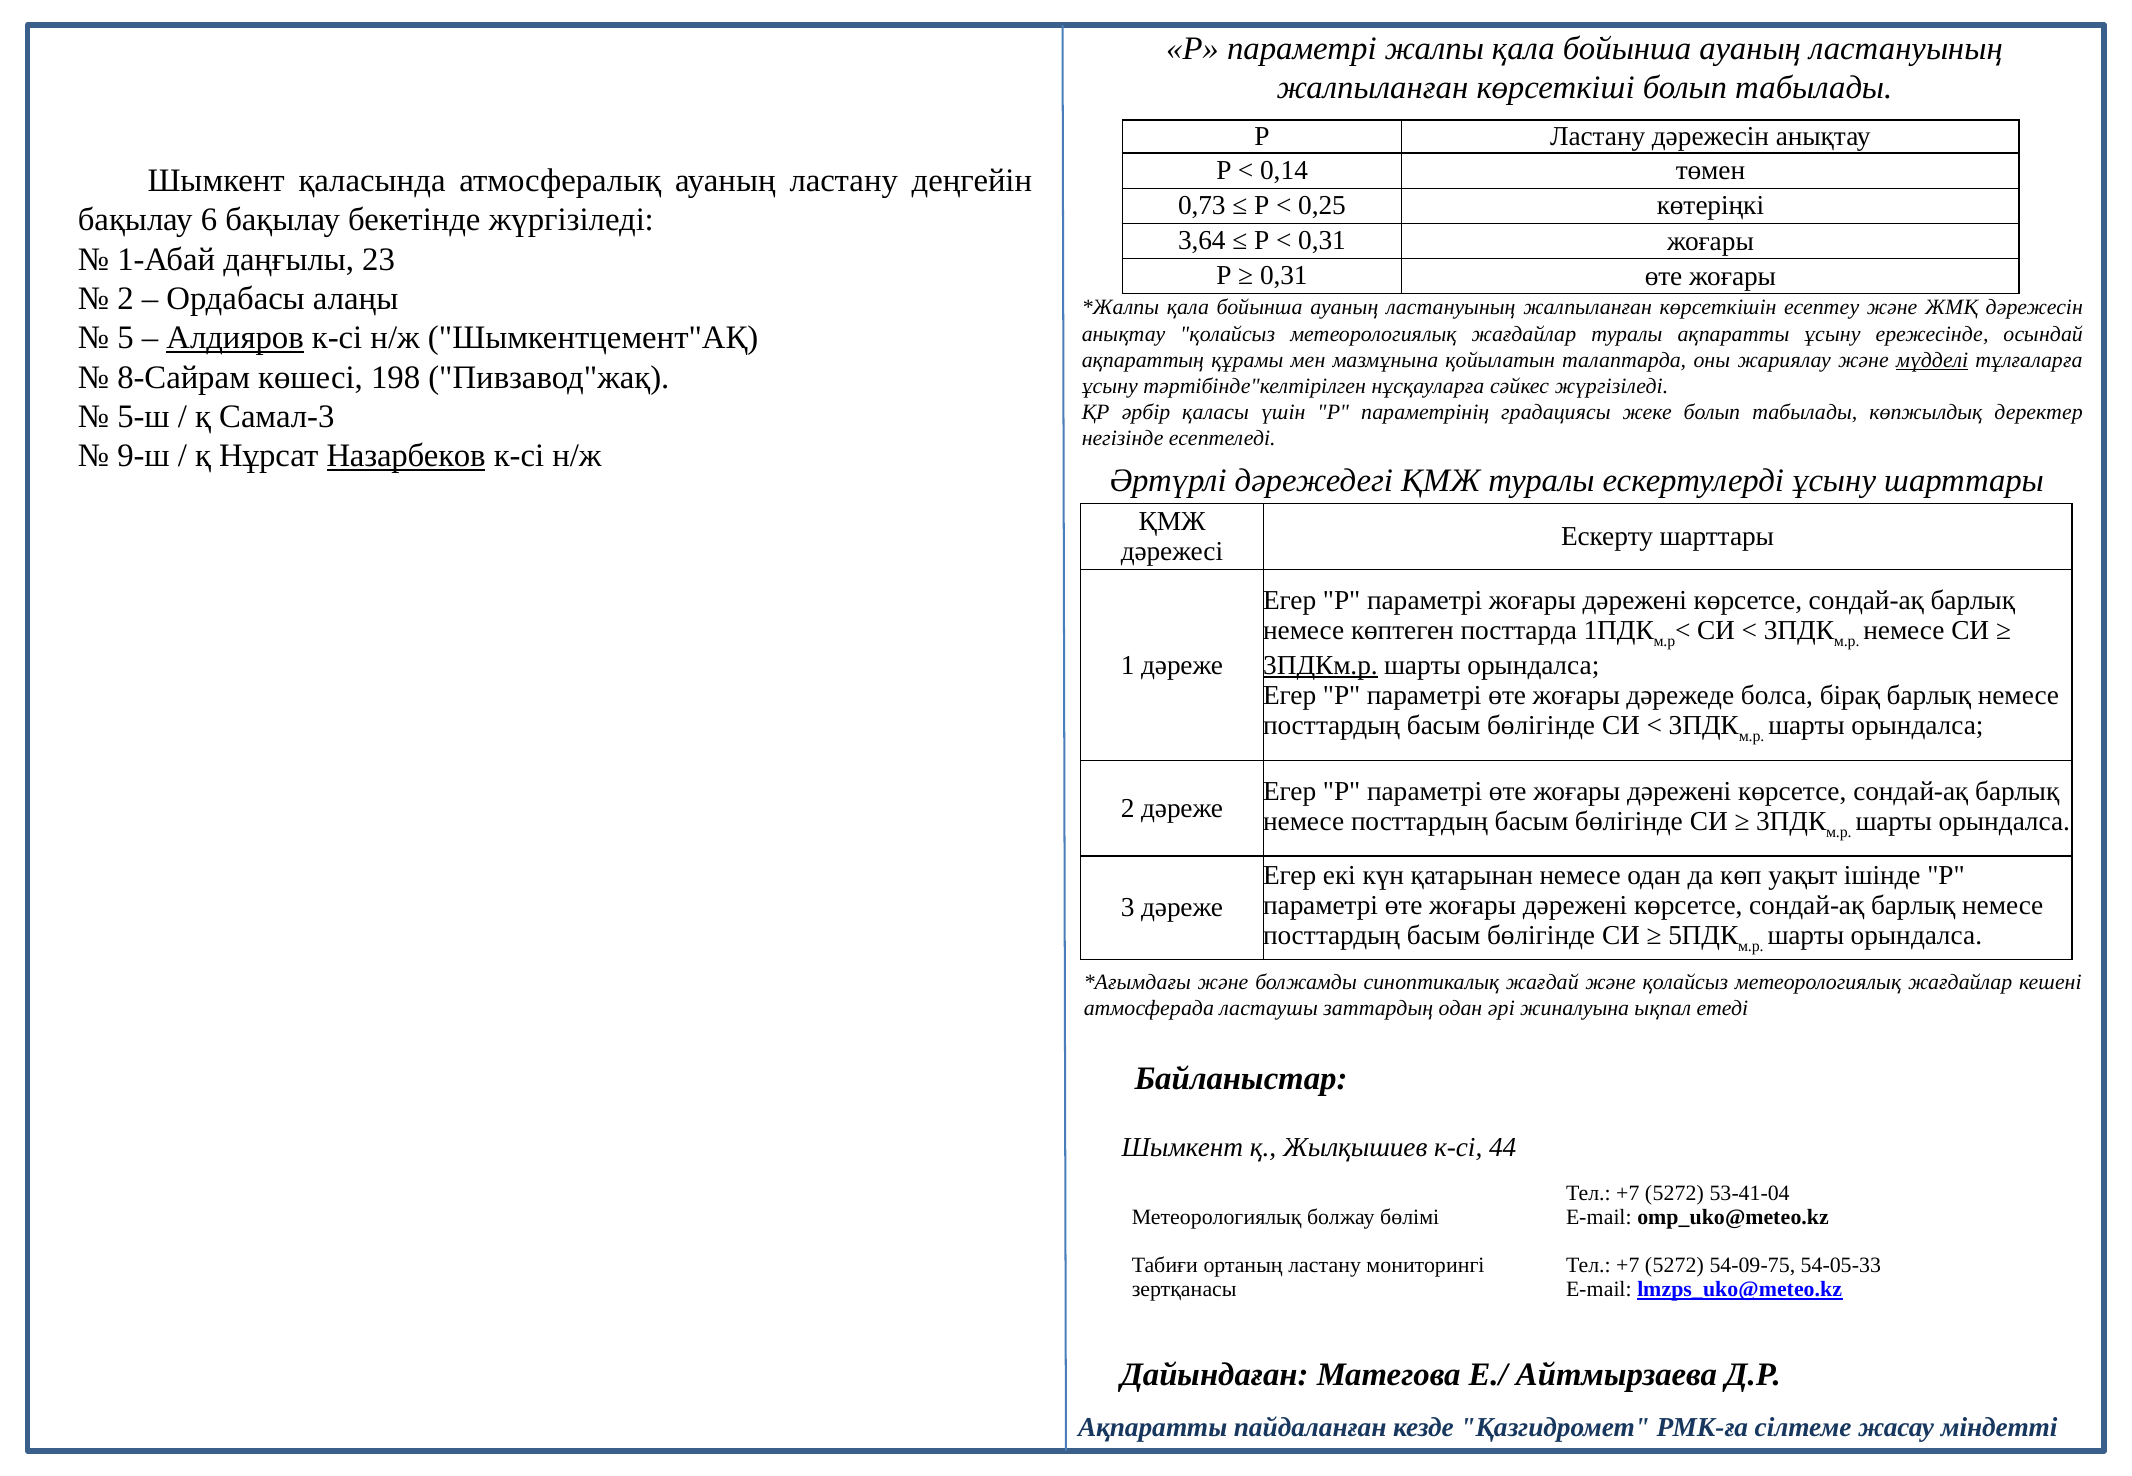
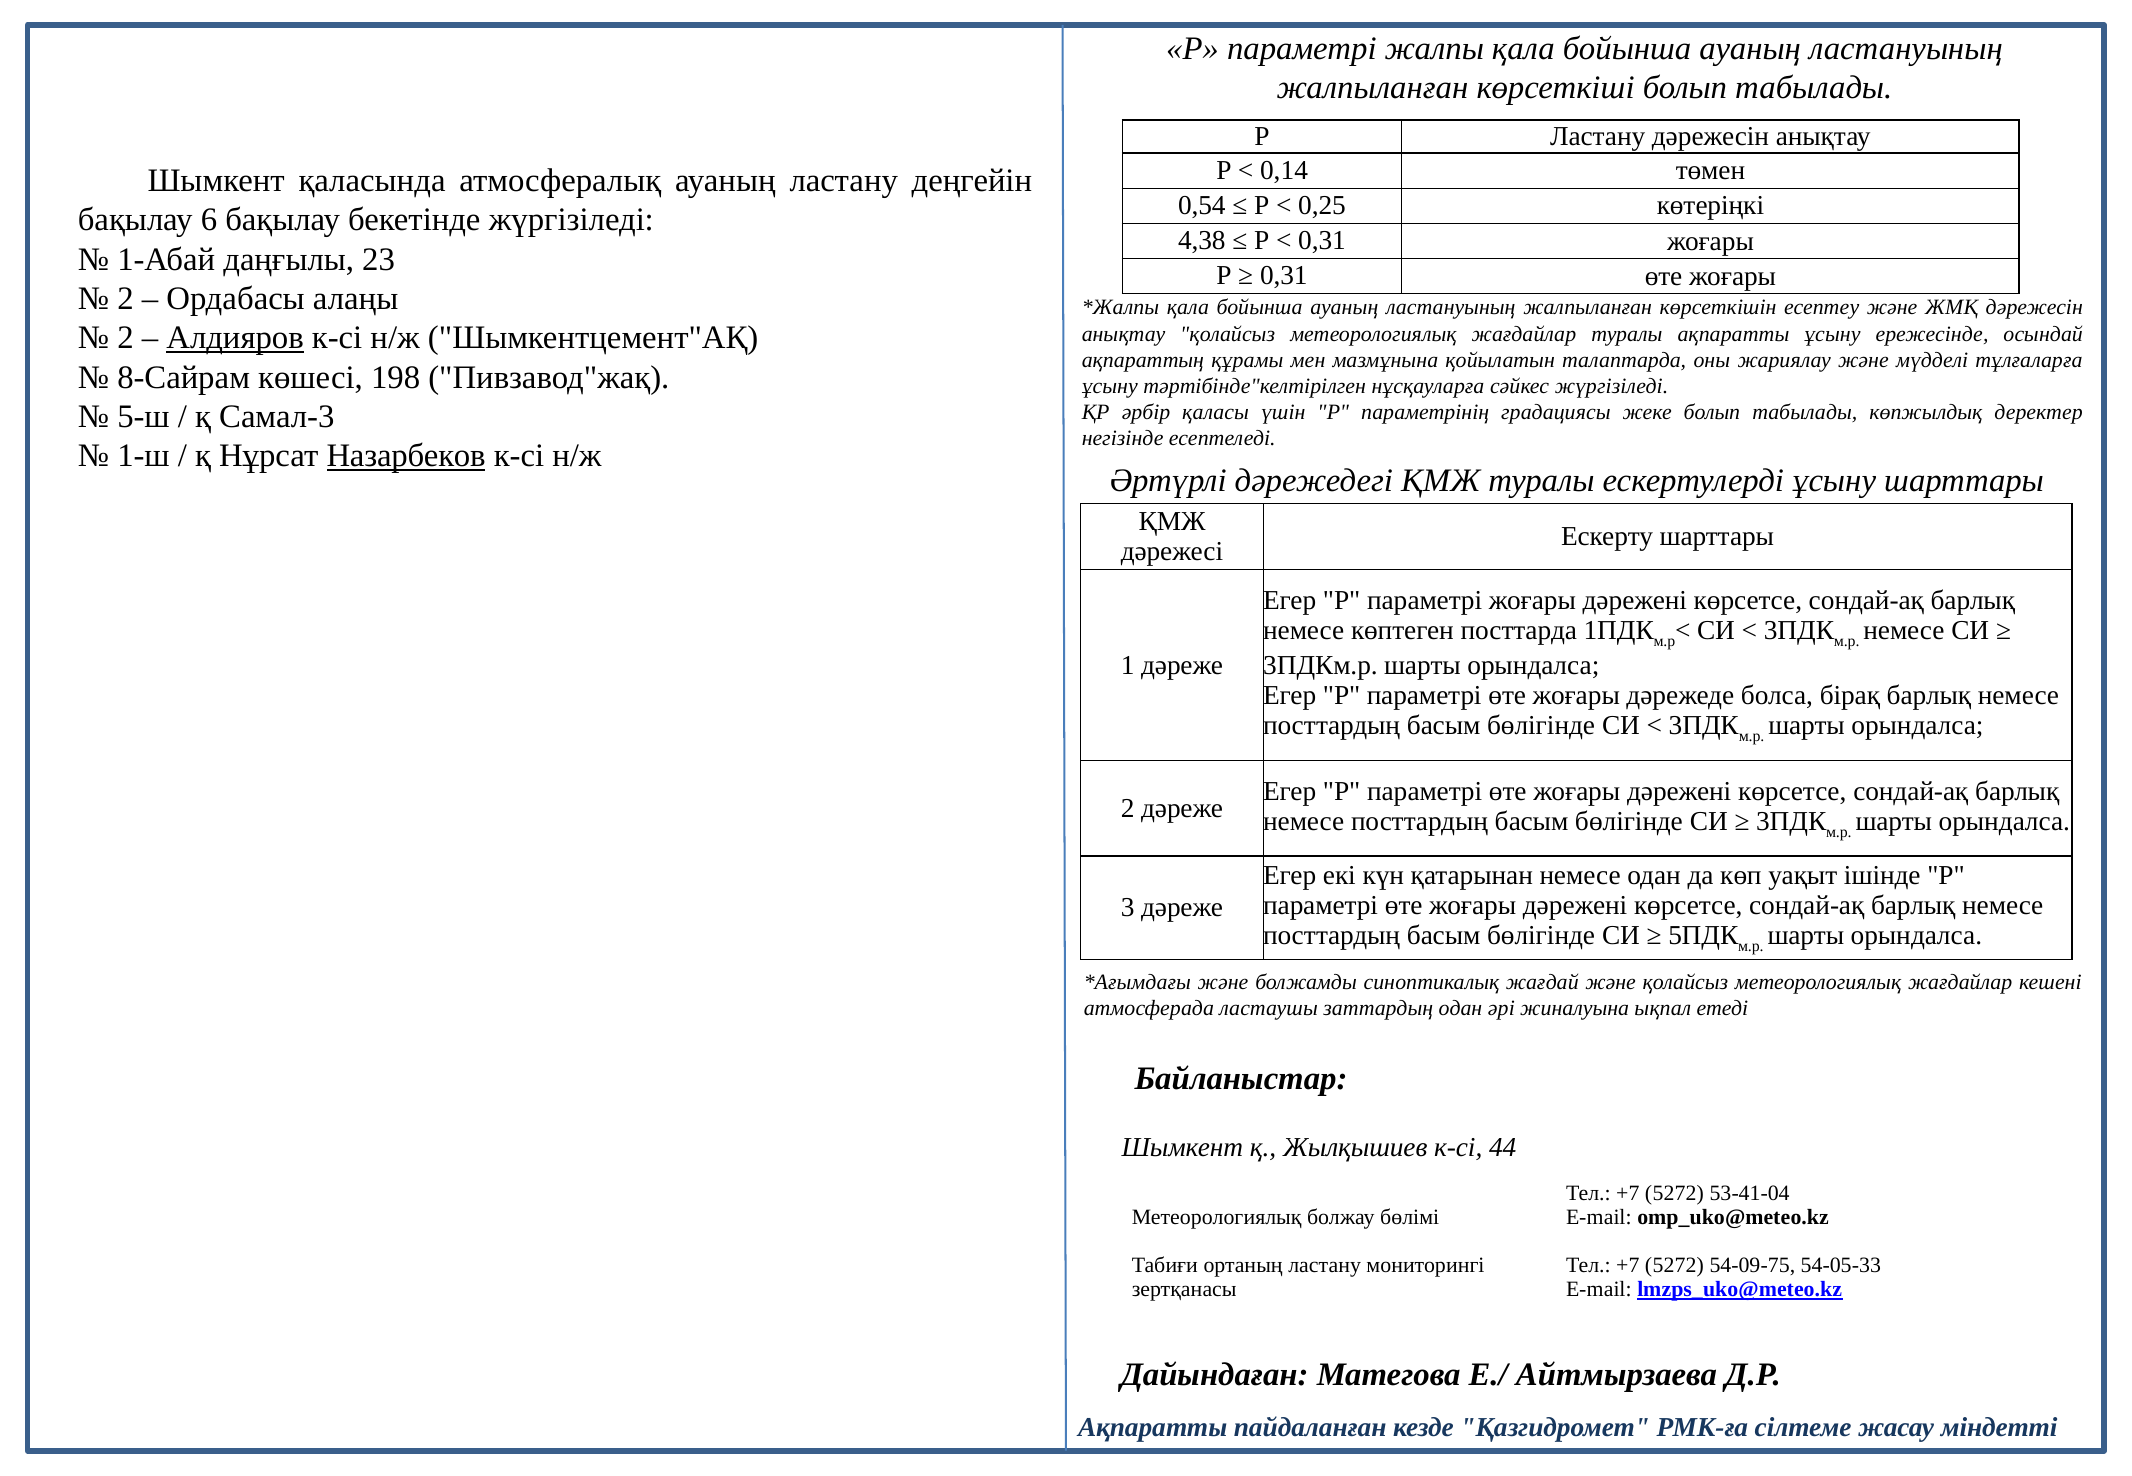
0,73: 0,73 -> 0,54
3,64: 3,64 -> 4,38
5 at (125, 338): 5 -> 2
мүдделі underline: present -> none
9-ш: 9-ш -> 1-ш
3ПДКм.р underline: present -> none
